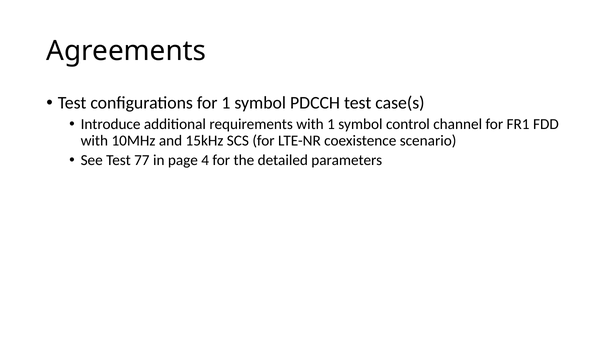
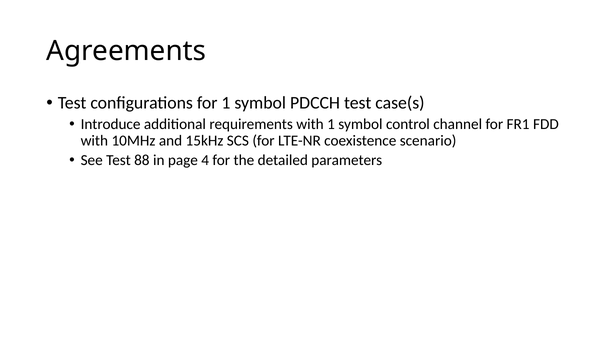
77: 77 -> 88
